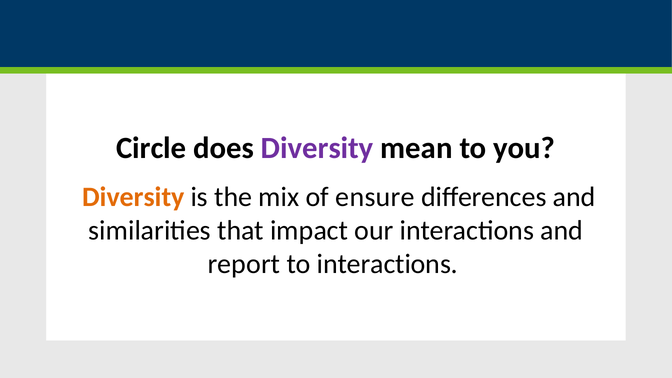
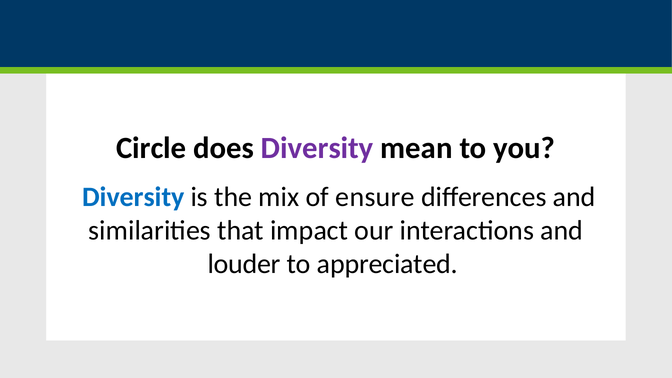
Diversity at (133, 197) colour: orange -> blue
report: report -> louder
to interactions: interactions -> appreciated
